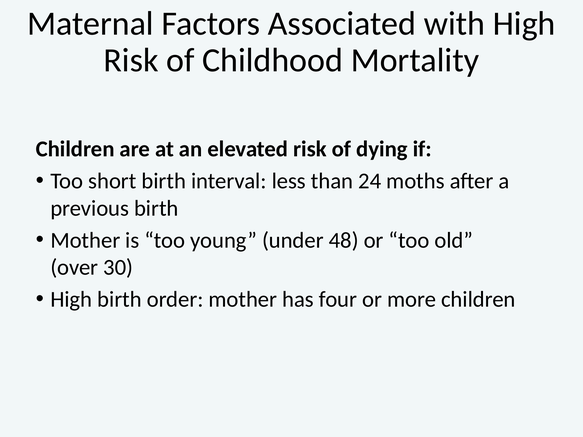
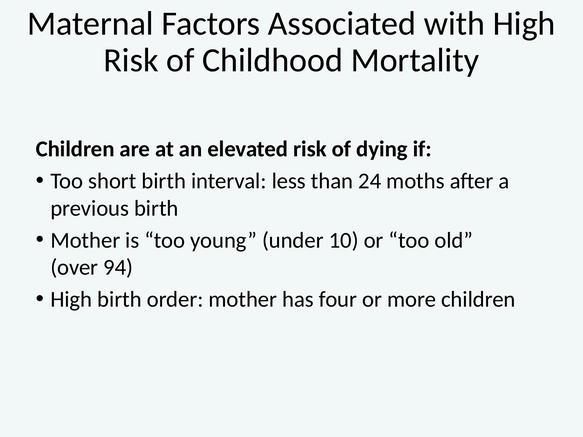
48: 48 -> 10
30: 30 -> 94
